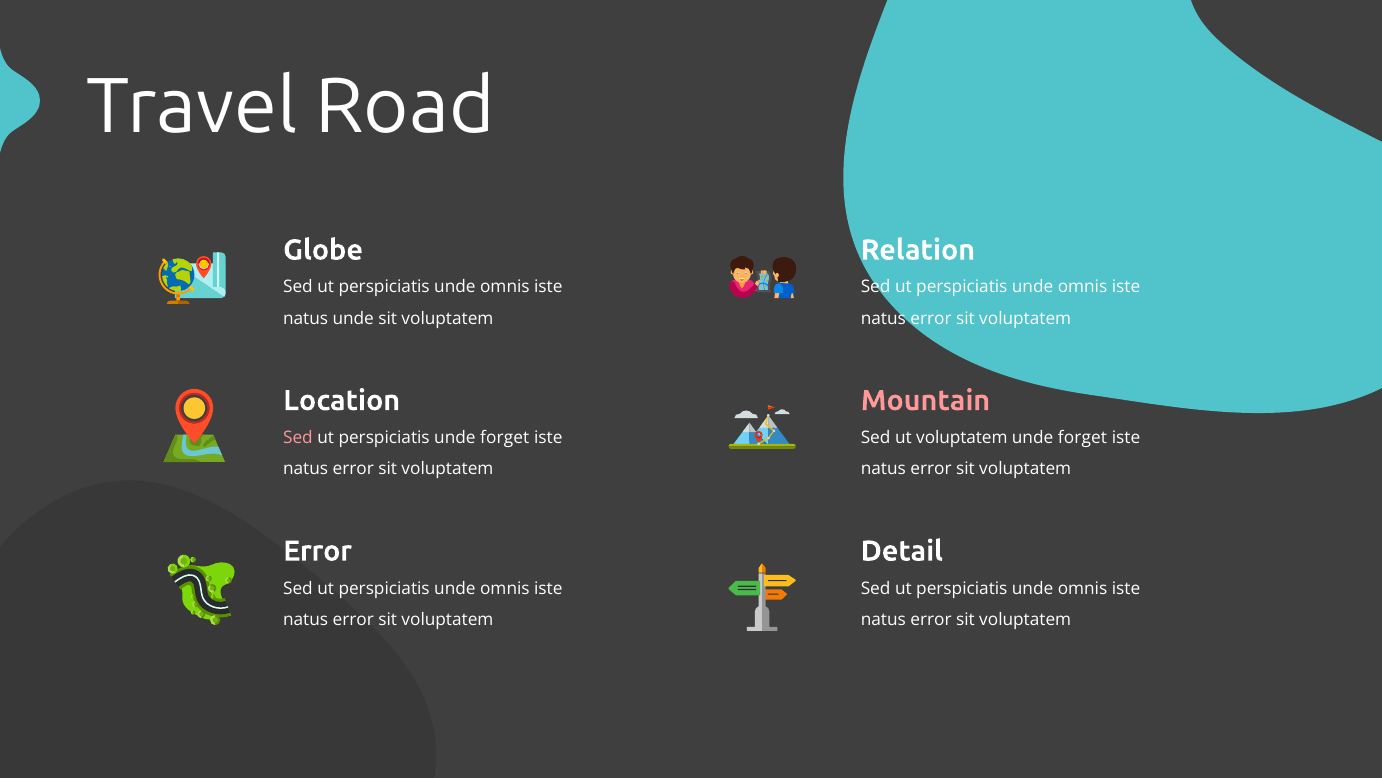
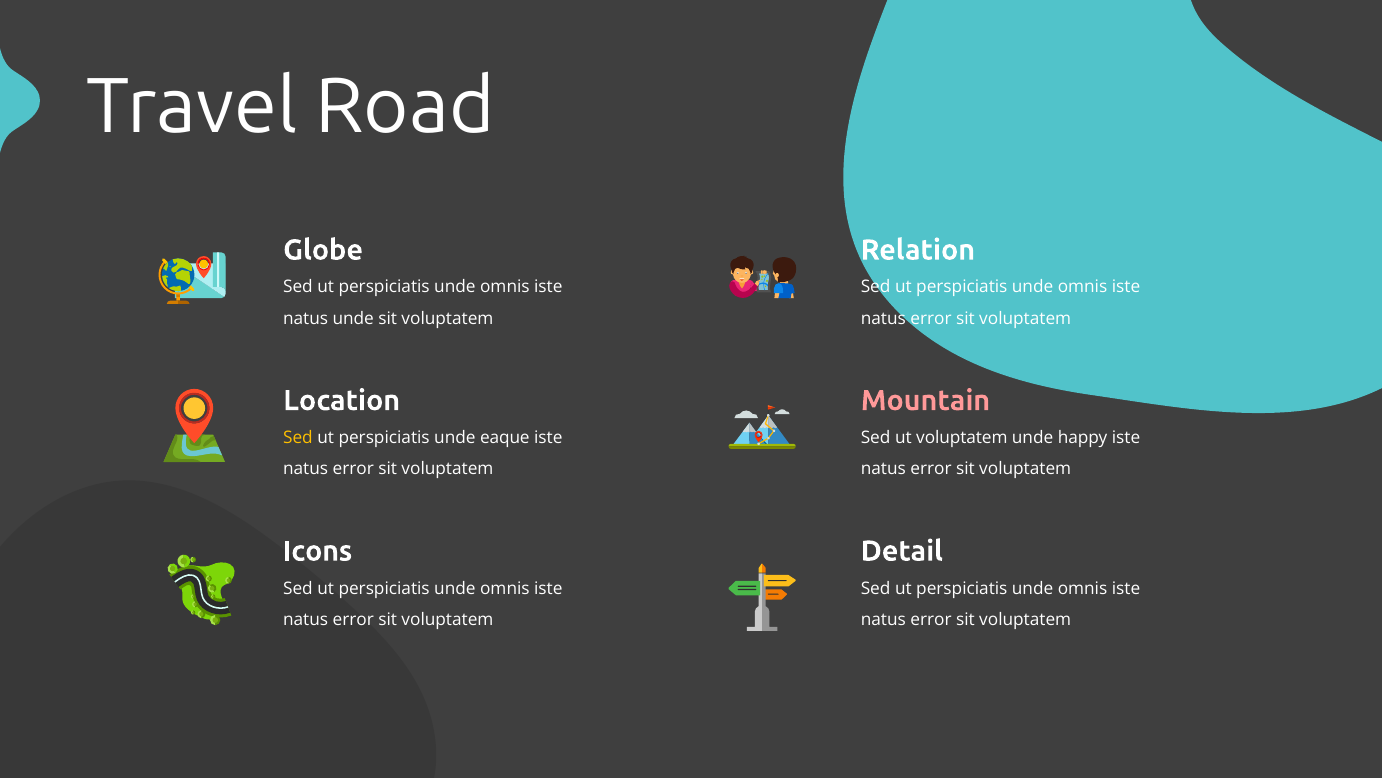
Sed at (298, 438) colour: pink -> yellow
perspiciatis unde forget: forget -> eaque
forget at (1082, 438): forget -> happy
Error at (318, 551): Error -> Icons
